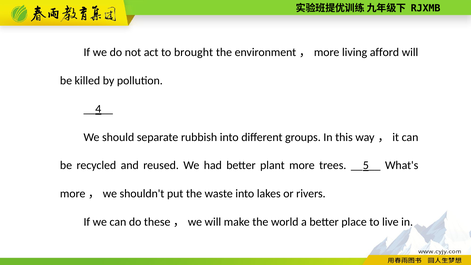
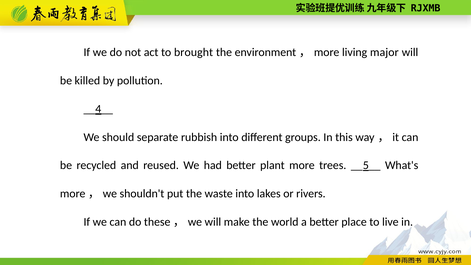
afford: afford -> major
